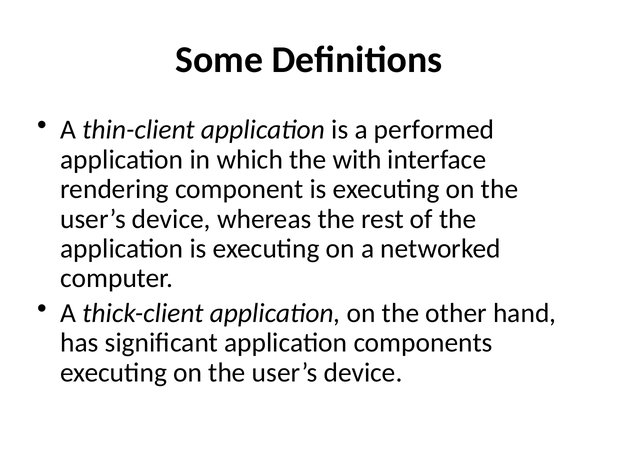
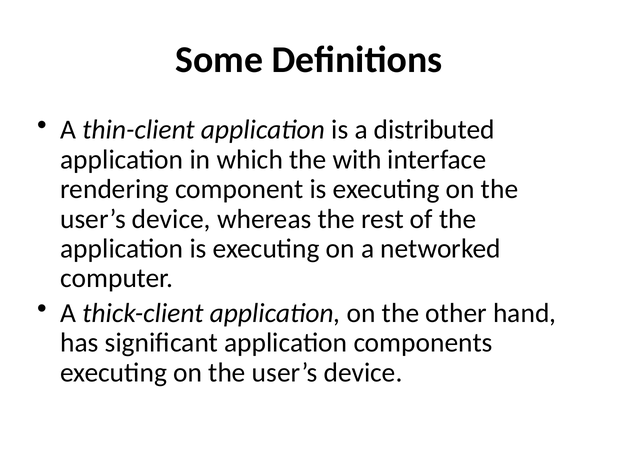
performed: performed -> distributed
